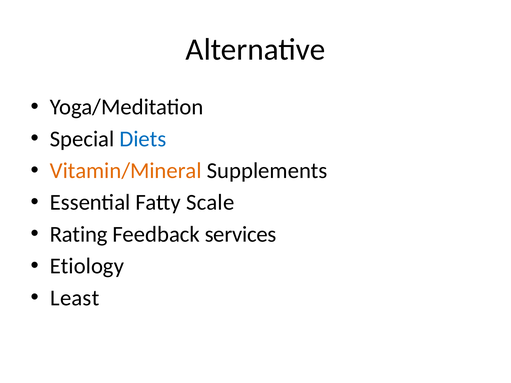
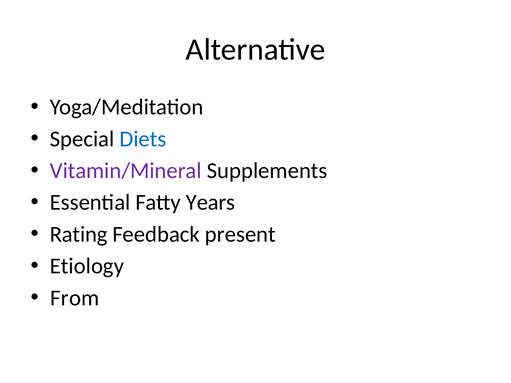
Vitamin/Mineral colour: orange -> purple
Scale: Scale -> Years
services: services -> present
Least: Least -> From
